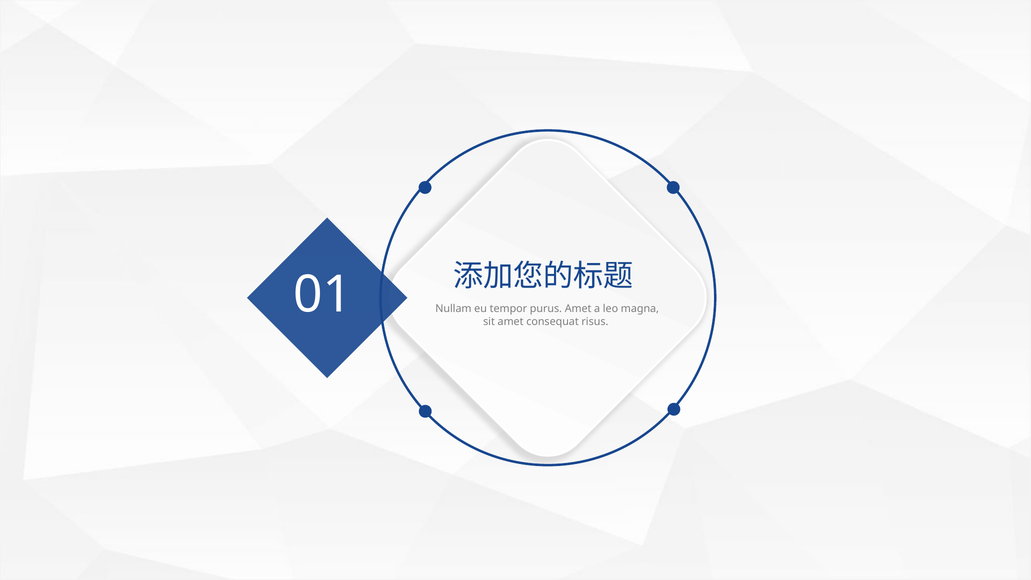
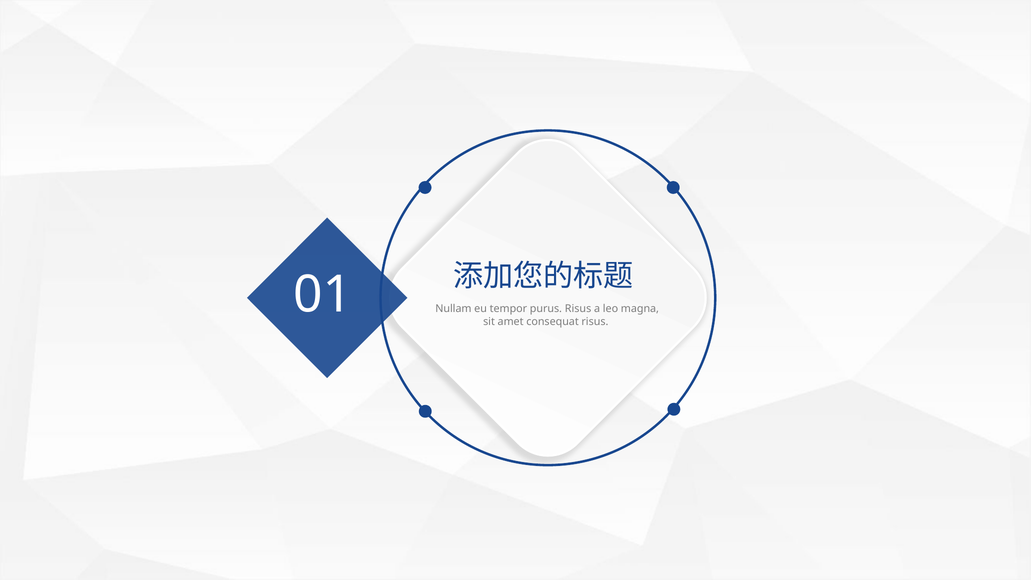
purus Amet: Amet -> Risus
